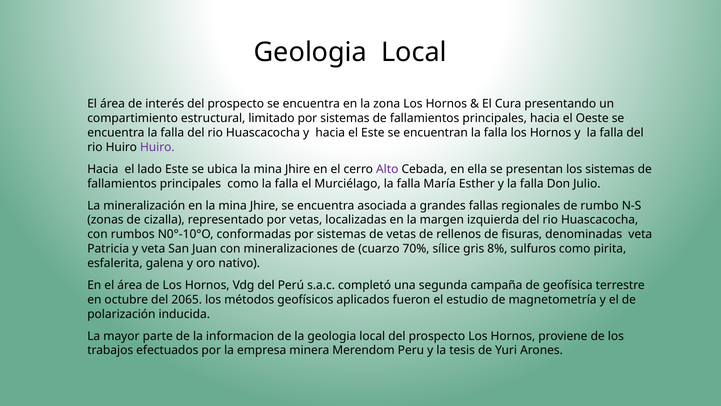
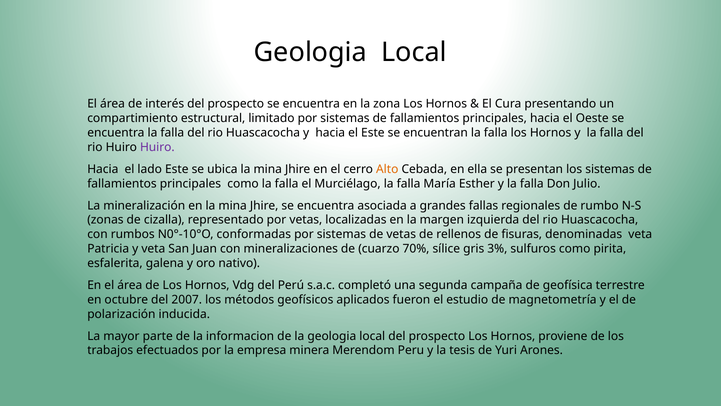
Alto colour: purple -> orange
8%: 8% -> 3%
2065: 2065 -> 2007
